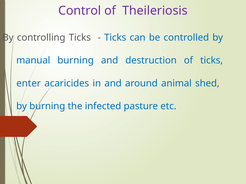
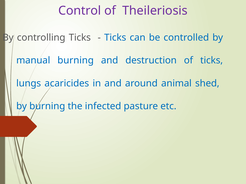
enter: enter -> lungs
